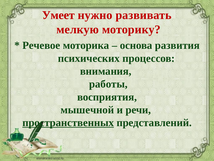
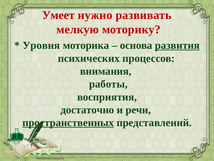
Речевое: Речевое -> Уровня
развития underline: none -> present
мышечной: мышечной -> достаточно
